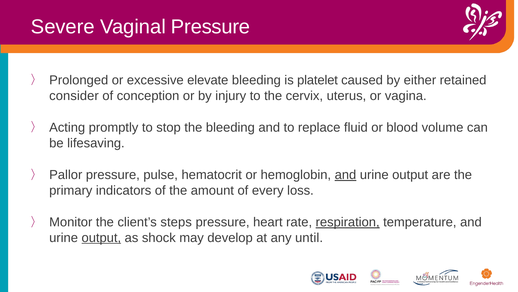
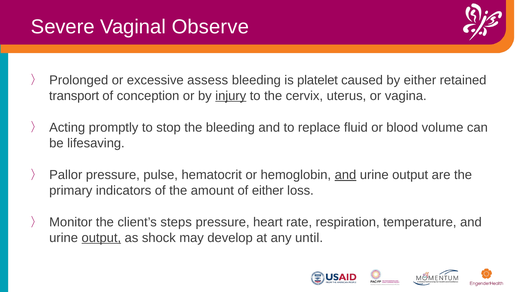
Vaginal Pressure: Pressure -> Observe
elevate: elevate -> assess
consider: consider -> transport
injury underline: none -> present
of every: every -> either
respiration underline: present -> none
